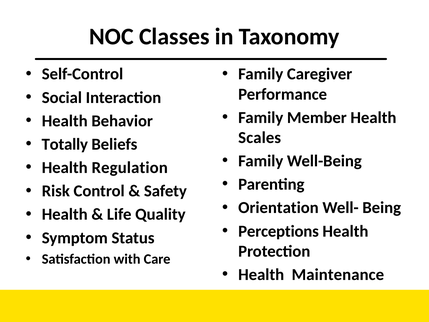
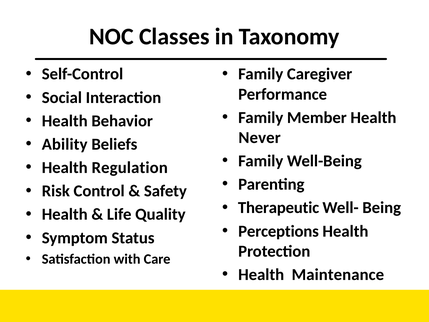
Scales: Scales -> Never
Totally: Totally -> Ability
Orientation: Orientation -> Therapeutic
